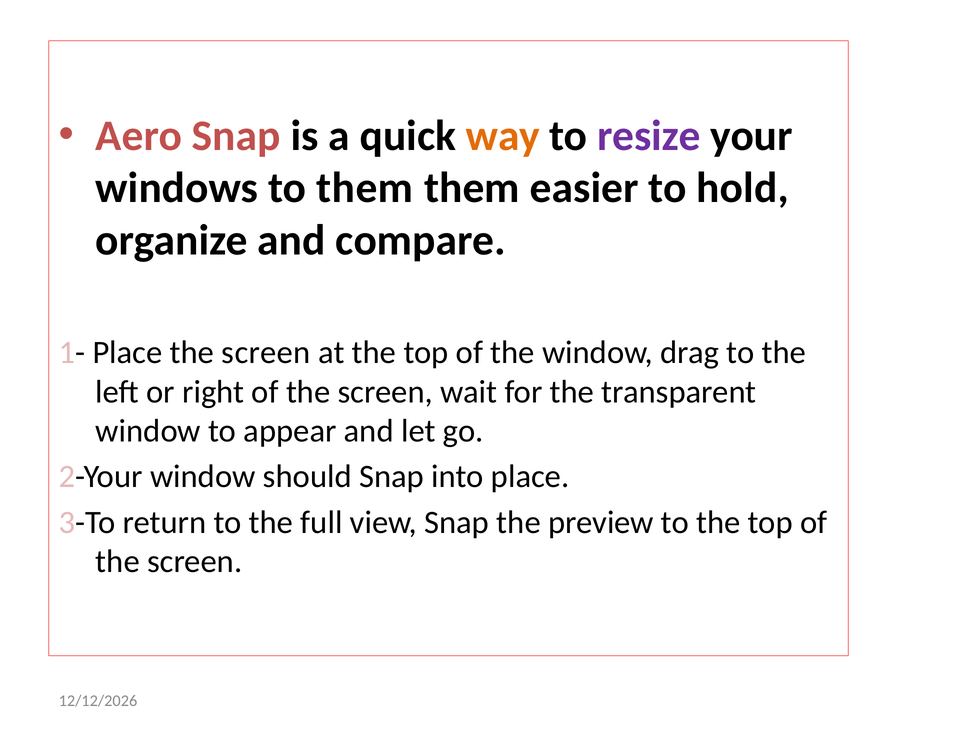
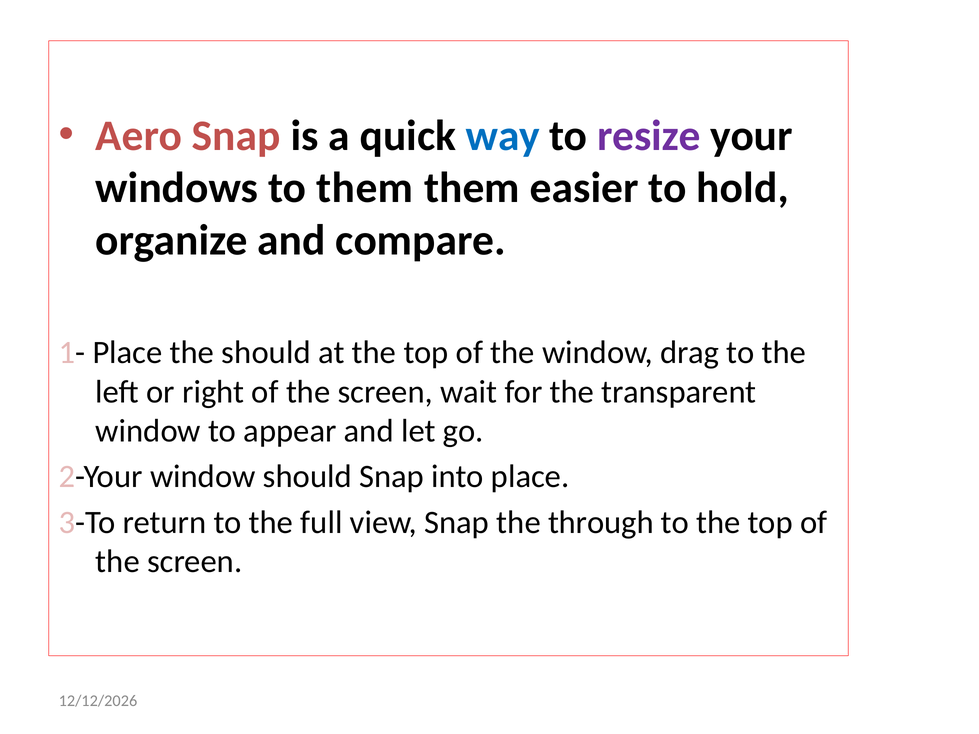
way colour: orange -> blue
Place the screen: screen -> should
preview: preview -> through
